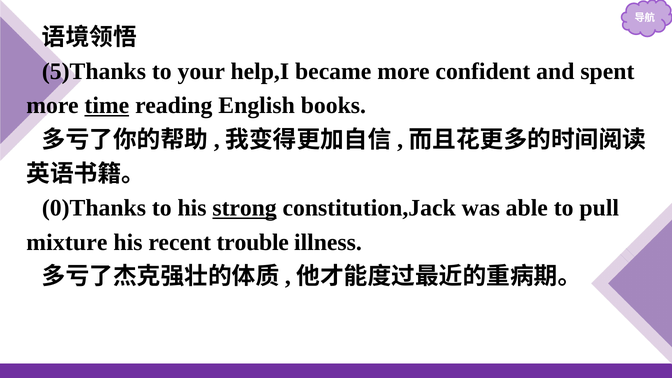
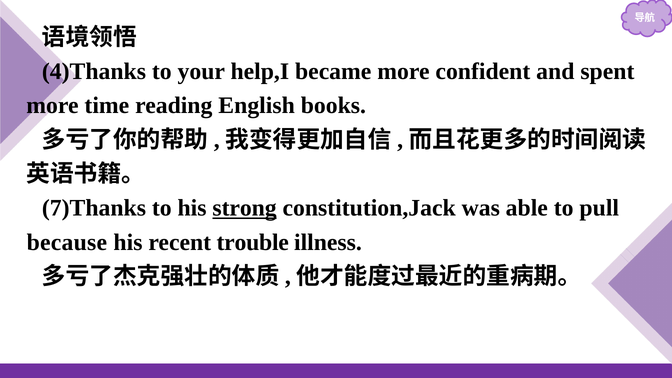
5)Thanks: 5)Thanks -> 4)Thanks
time underline: present -> none
0)Thanks: 0)Thanks -> 7)Thanks
mixture: mixture -> because
